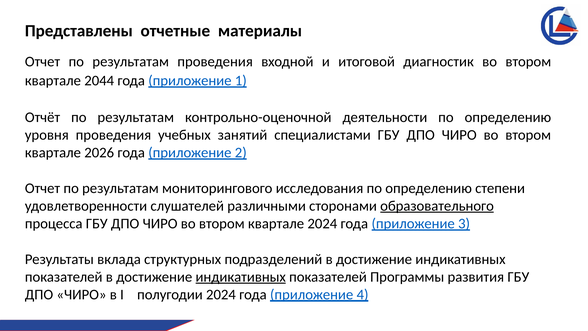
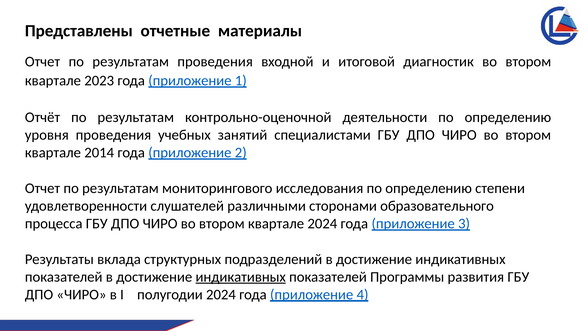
2044: 2044 -> 2023
2026: 2026 -> 2014
образовательного underline: present -> none
